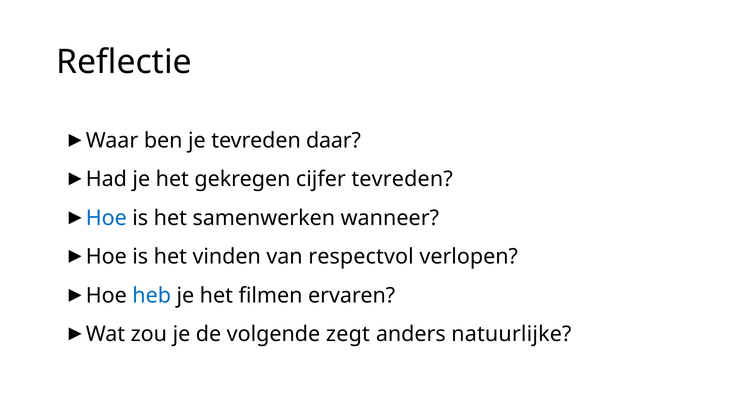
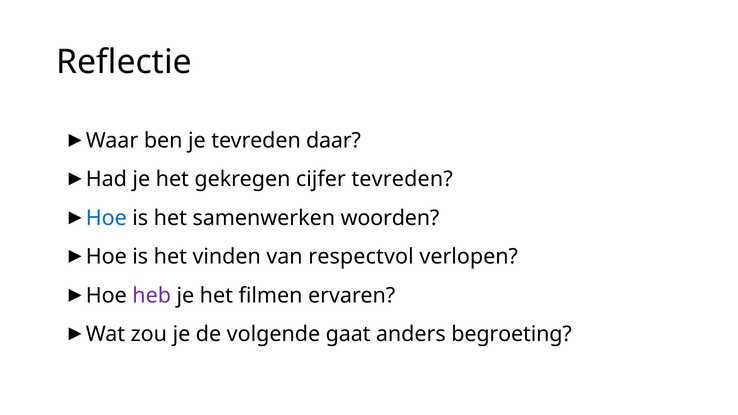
wanneer: wanneer -> woorden
heb colour: blue -> purple
zegt: zegt -> gaat
natuurlijke: natuurlijke -> begroeting
